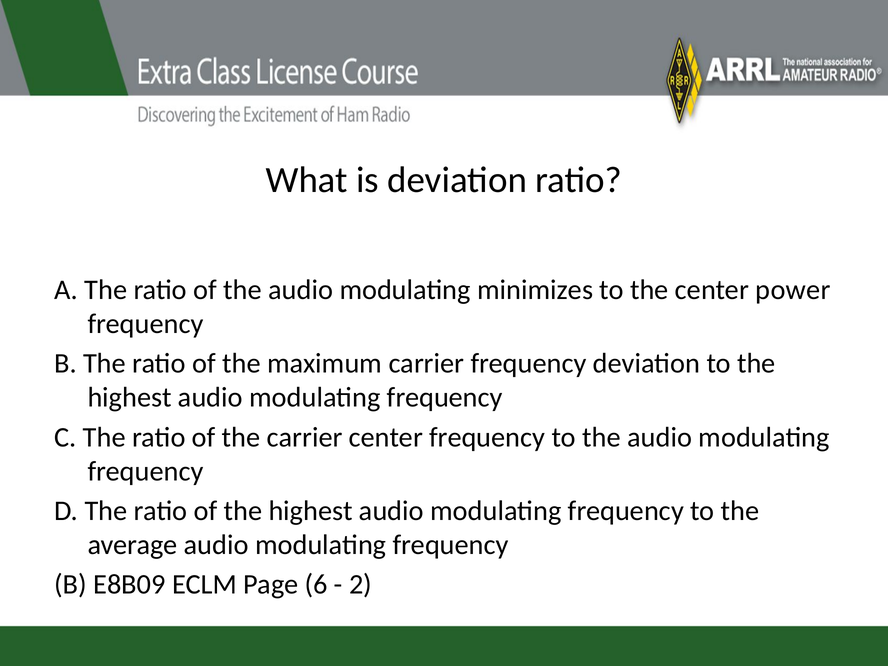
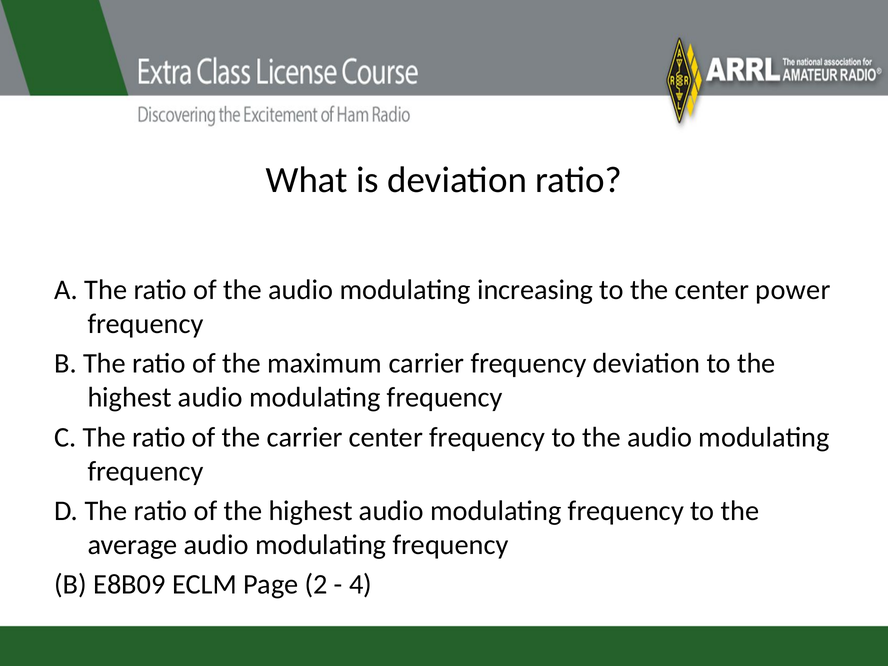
minimizes: minimizes -> increasing
6: 6 -> 2
2: 2 -> 4
